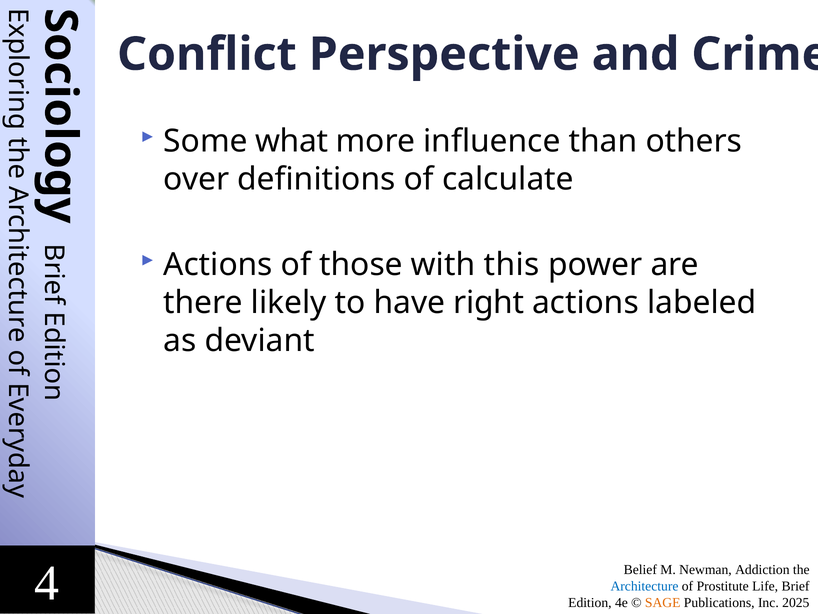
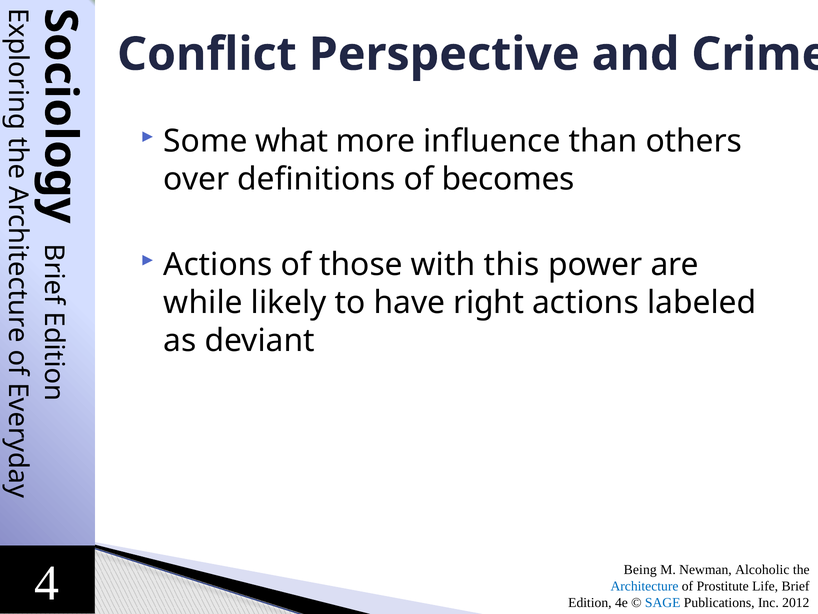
calculate: calculate -> becomes
there: there -> while
Belief: Belief -> Being
Addiction: Addiction -> Alcoholic
SAGE colour: orange -> blue
2025: 2025 -> 2012
